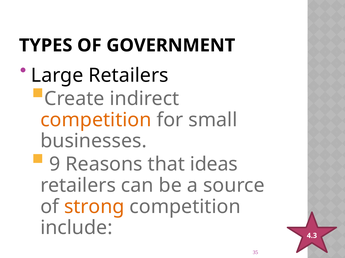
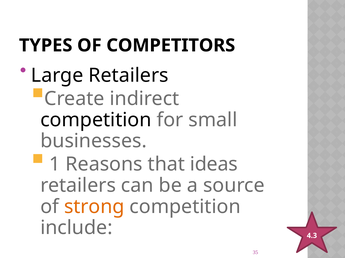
GOVERNMENT: GOVERNMENT -> COMPETITORS
competition at (96, 120) colour: orange -> black
9: 9 -> 1
